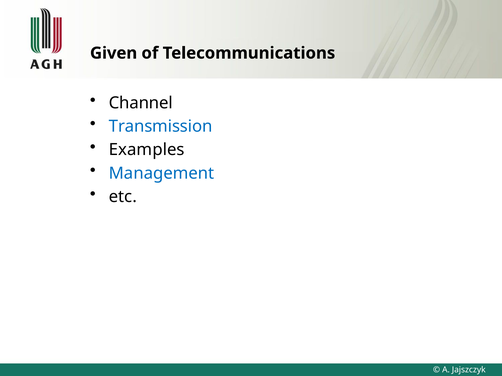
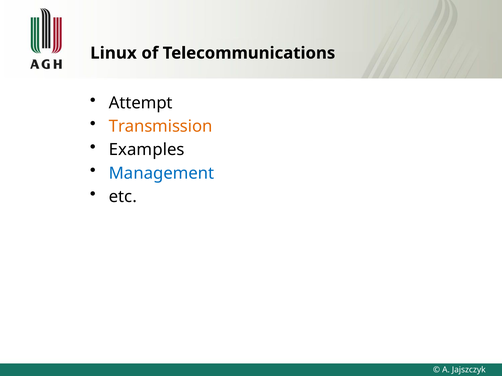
Given: Given -> Linux
Channel: Channel -> Attempt
Transmission colour: blue -> orange
